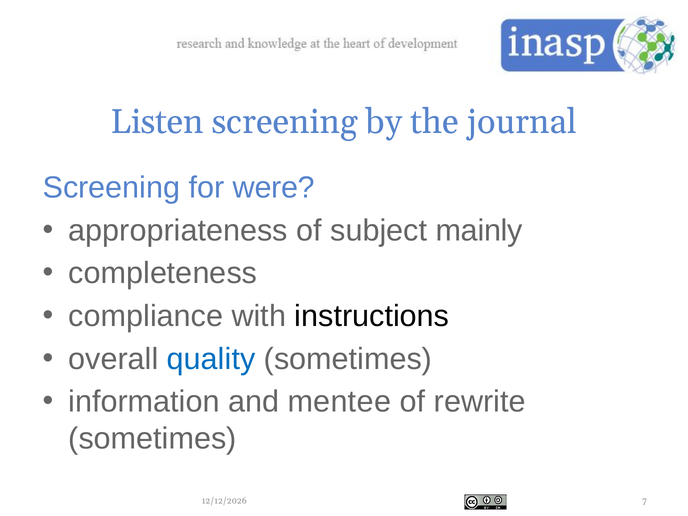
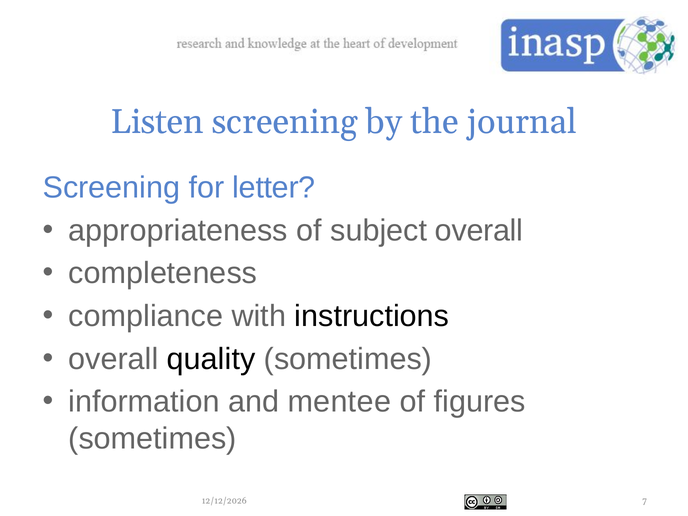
were: were -> letter
subject mainly: mainly -> overall
quality colour: blue -> black
rewrite: rewrite -> figures
